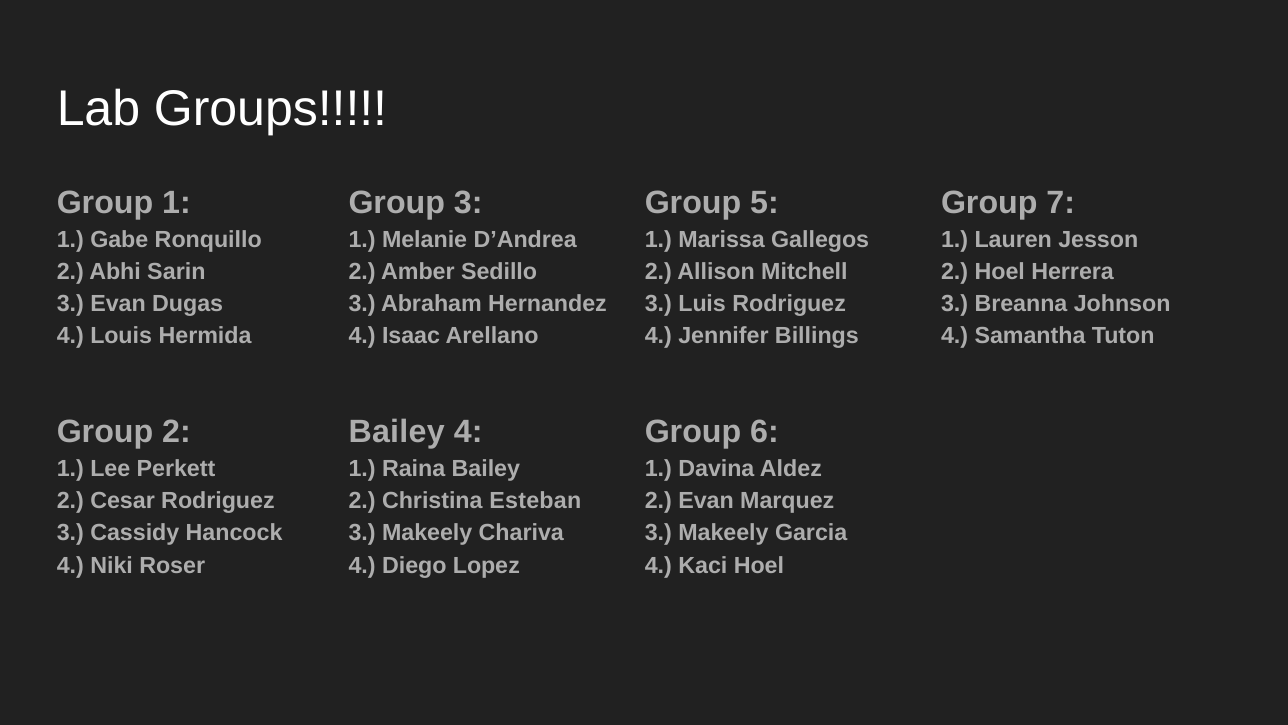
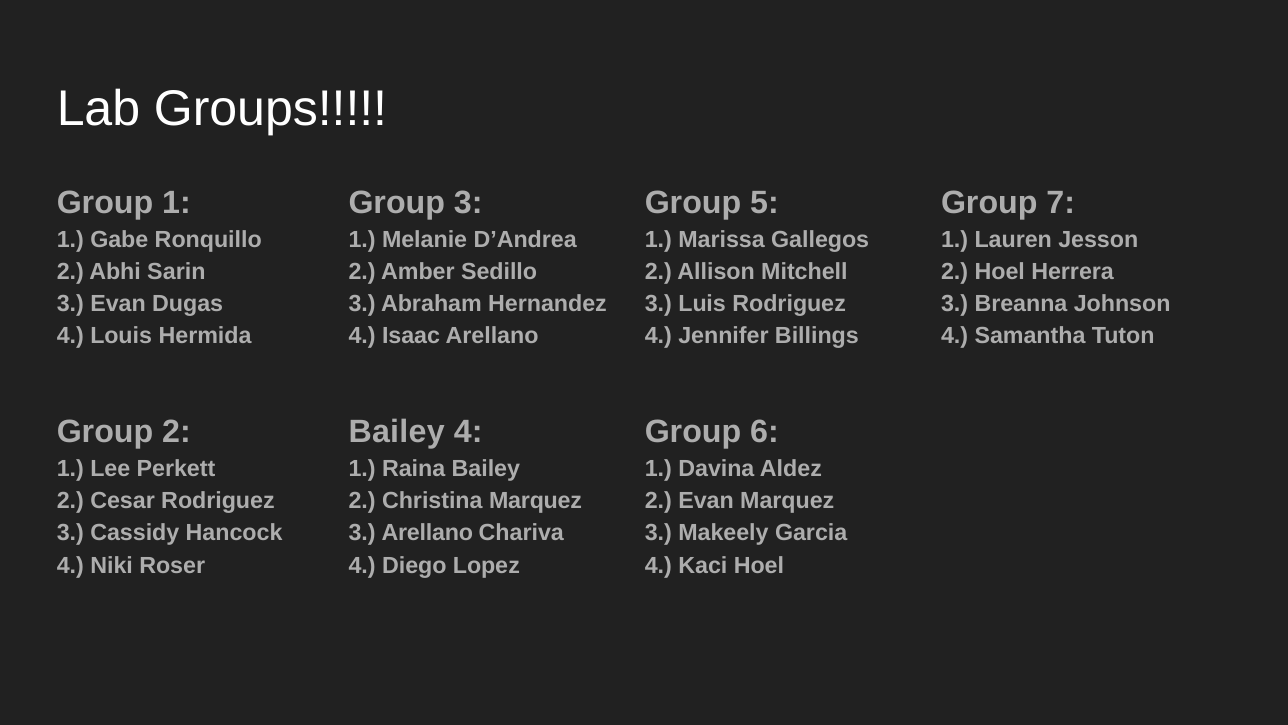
Christina Esteban: Esteban -> Marquez
Makeely at (427, 533): Makeely -> Arellano
